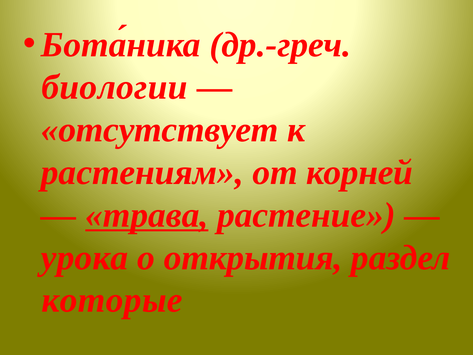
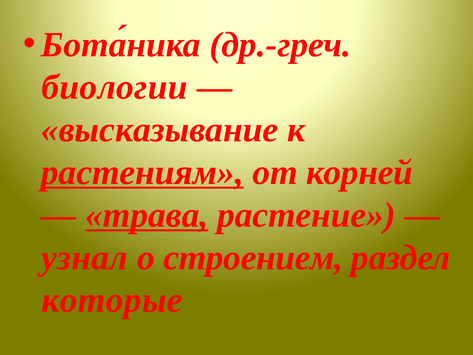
отсутствует: отсутствует -> высказывание
растениям underline: none -> present
урока: урока -> узнал
открытия: открытия -> строением
